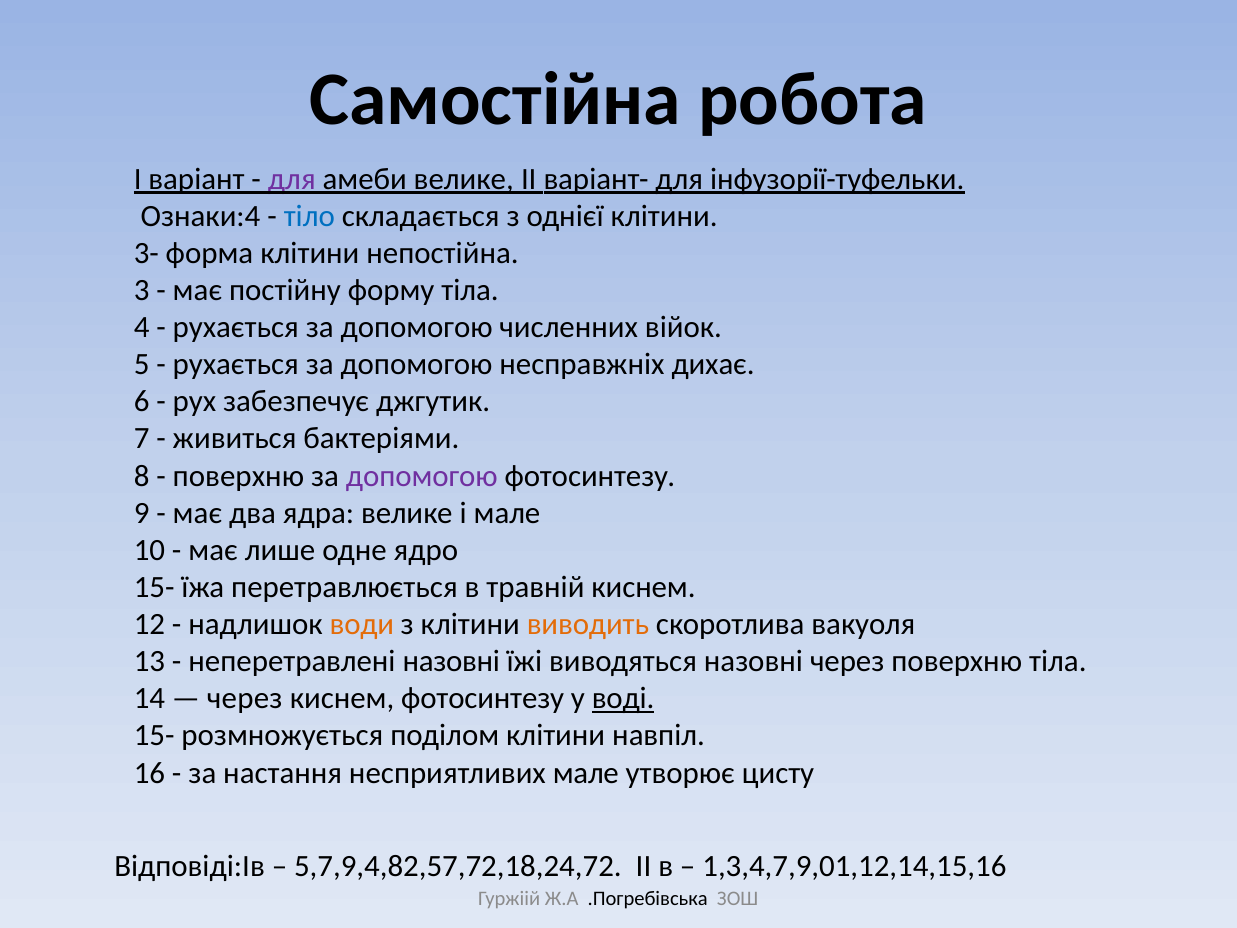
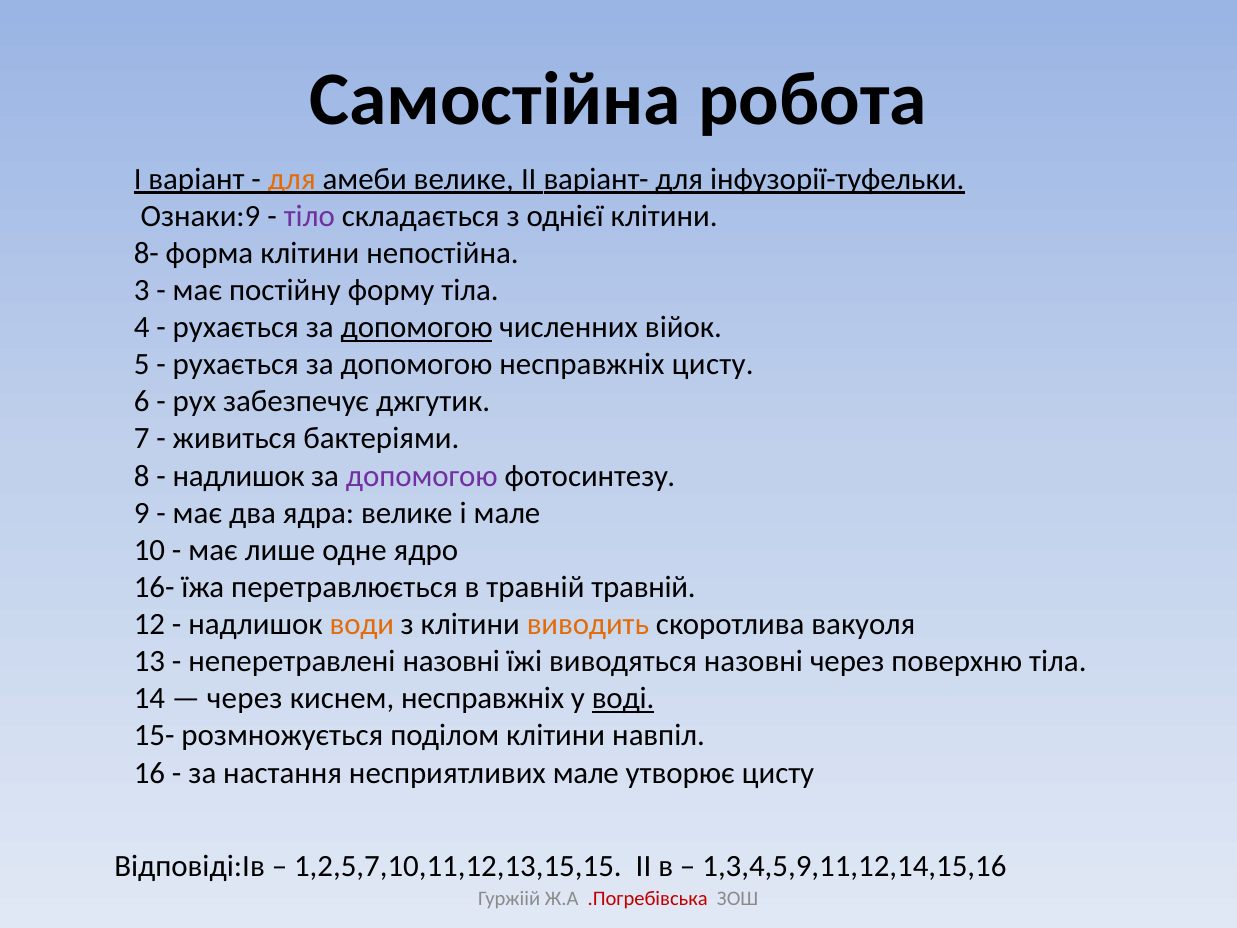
для at (292, 179) colour: purple -> orange
Ознаки:4: Ознаки:4 -> Ознаки:9
тіло colour: blue -> purple
3-: 3- -> 8-
допомогою at (417, 327) underline: none -> present
несправжніх дихає: дихає -> цисту
поверхню at (238, 476): поверхню -> надлишок
15- at (154, 587): 15- -> 16-
травній киснем: киснем -> травній
киснем фотосинтезу: фотосинтезу -> несправжніх
5,7,9,4,82,57,72,18,24,72: 5,7,9,4,82,57,72,18,24,72 -> 1,2,5,7,10,11,12,13,15,15
1,3,4,7,9,01,12,14,15,16: 1,3,4,7,9,01,12,14,15,16 -> 1,3,4,5,9,11,12,14,15,16
.Погребівська colour: black -> red
